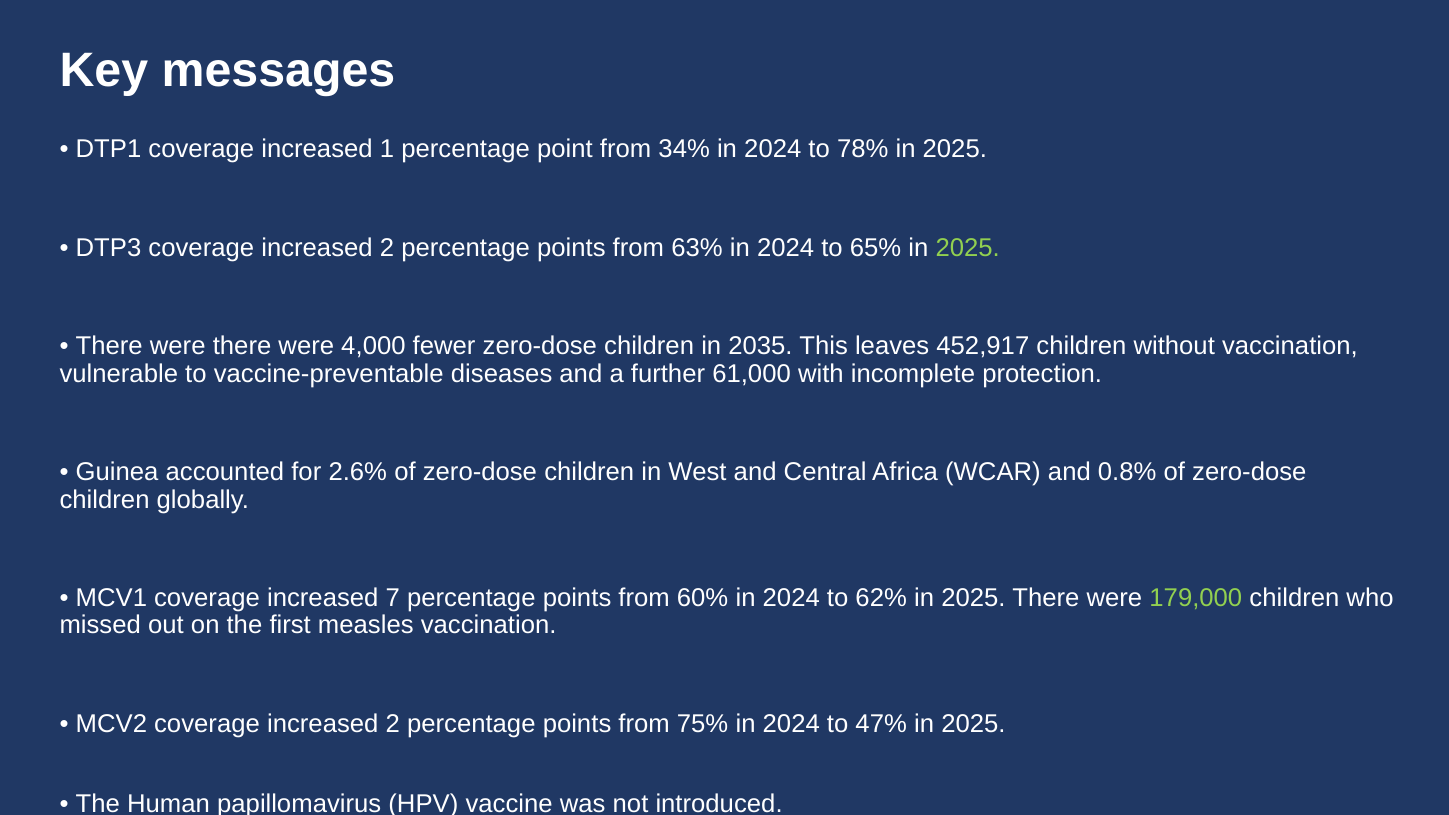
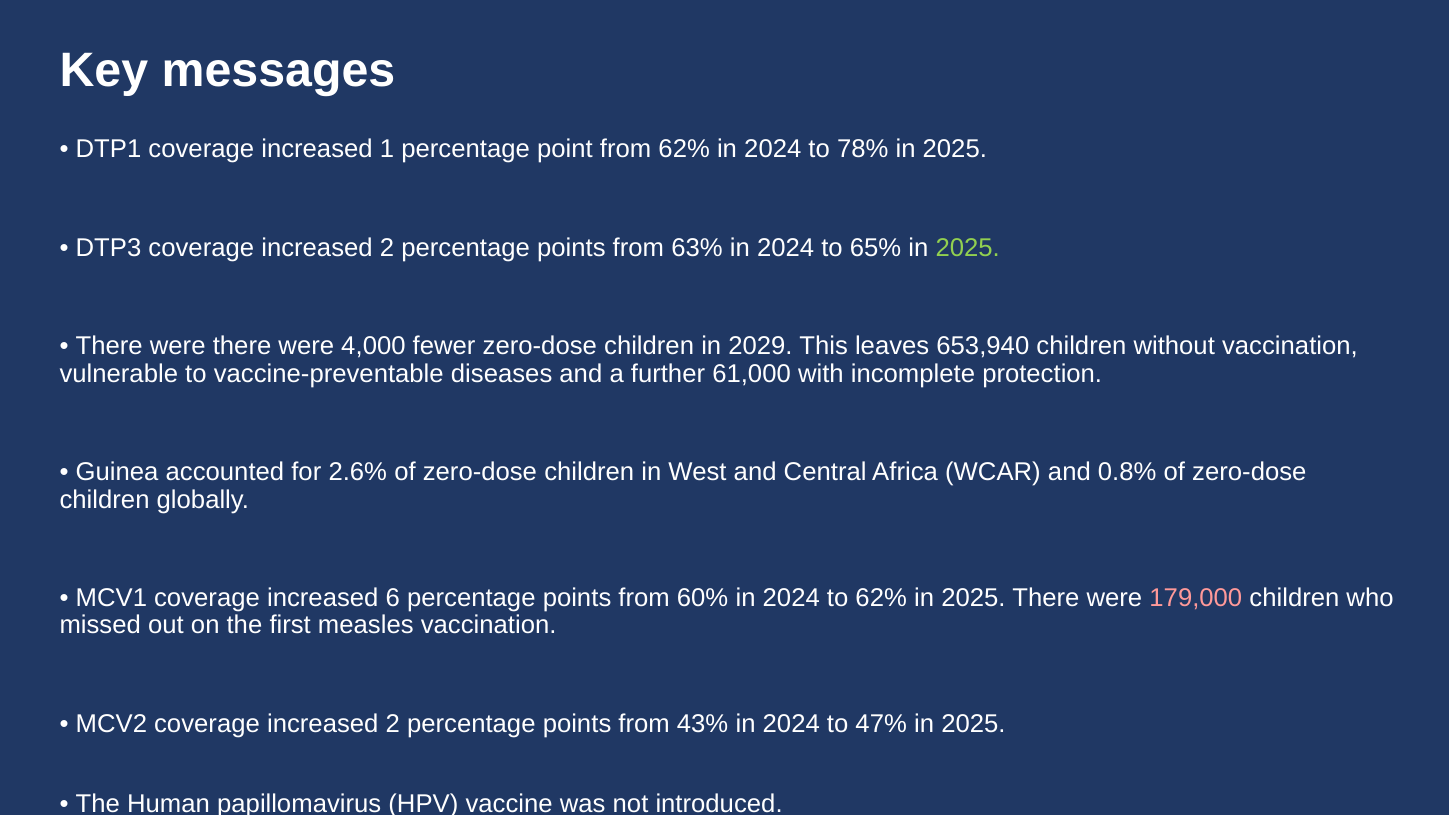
from 34%: 34% -> 62%
2035: 2035 -> 2029
452,917: 452,917 -> 653,940
7: 7 -> 6
179,000 colour: light green -> pink
75%: 75% -> 43%
